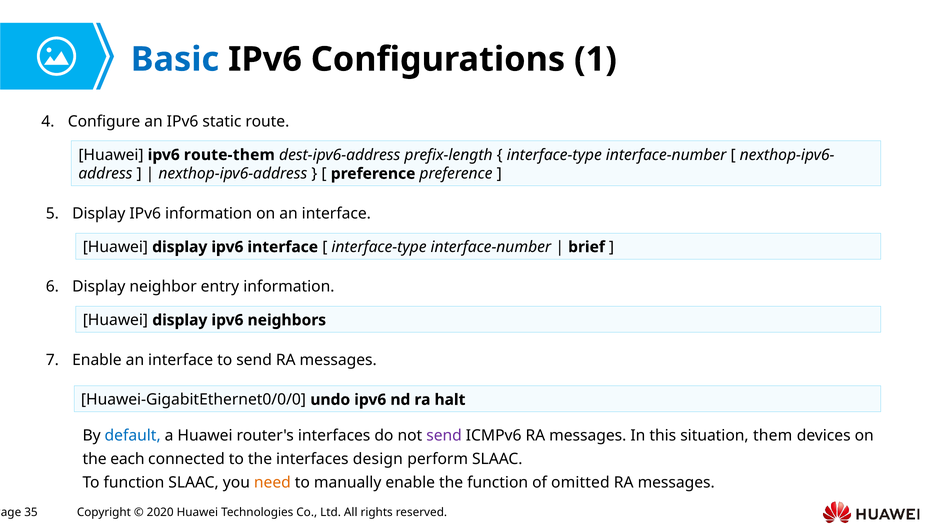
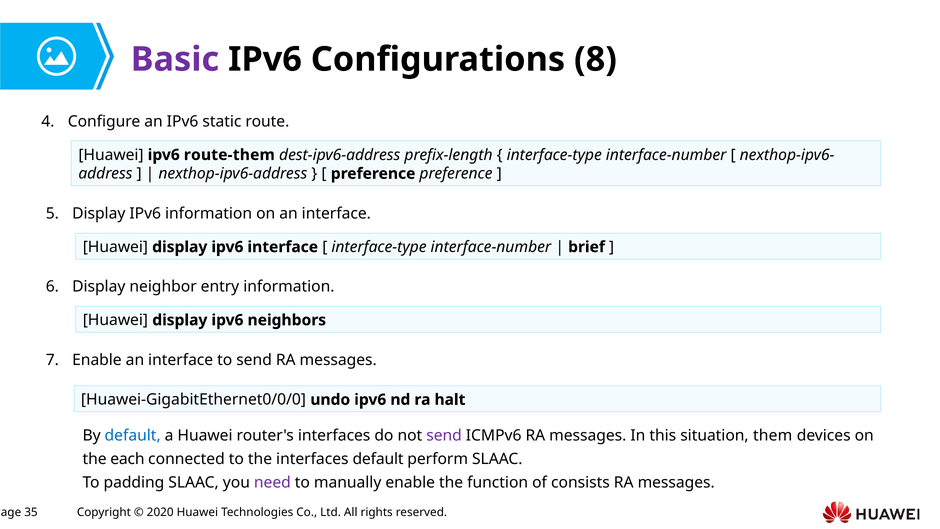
Basic colour: blue -> purple
1: 1 -> 8
interfaces design: design -> default
To function: function -> padding
need colour: orange -> purple
omitted: omitted -> consists
